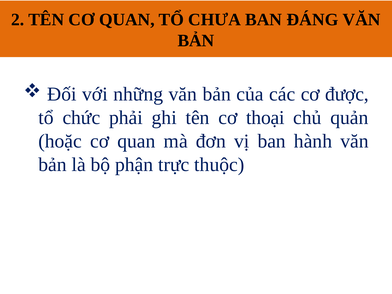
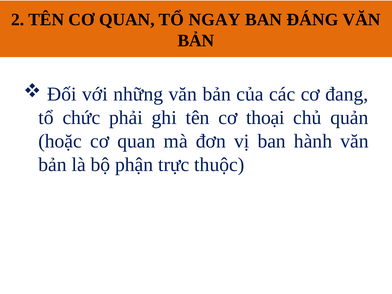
CHƯA: CHƯA -> NGAY
được: được -> đang
